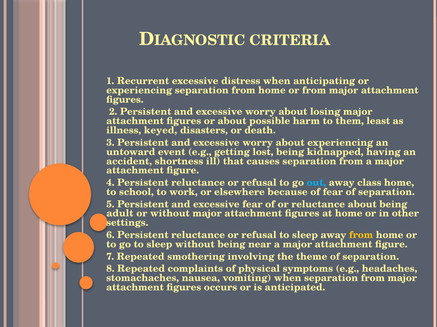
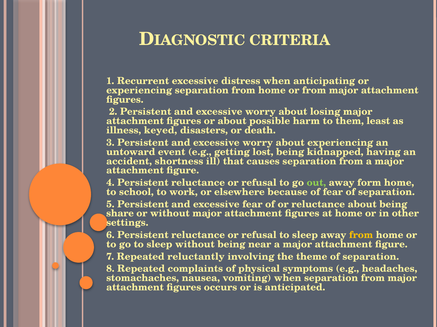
out colour: light blue -> light green
class: class -> form
adult: adult -> share
smothering: smothering -> reluctantly
